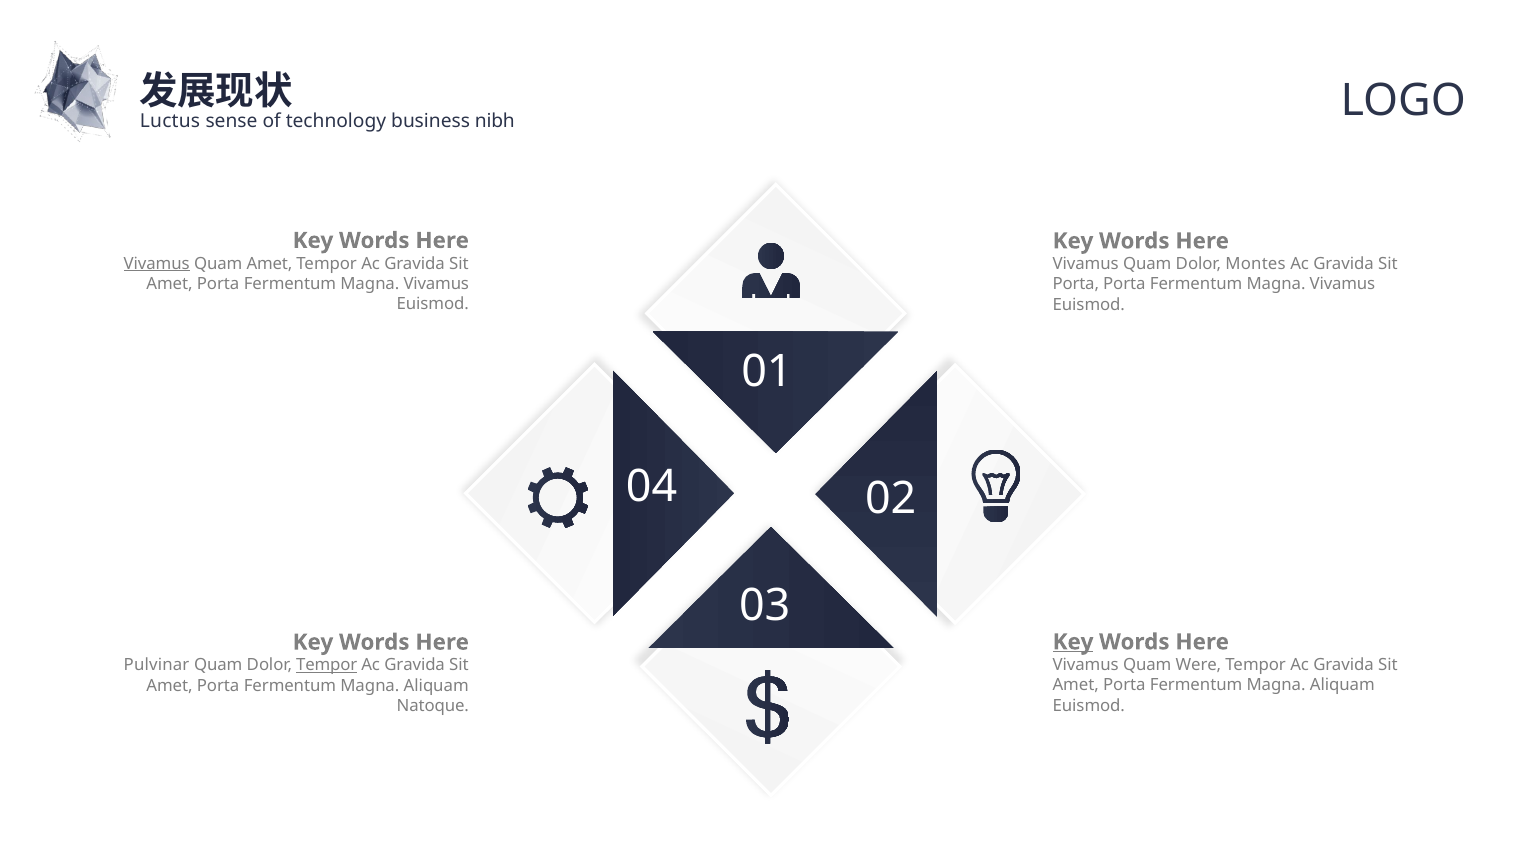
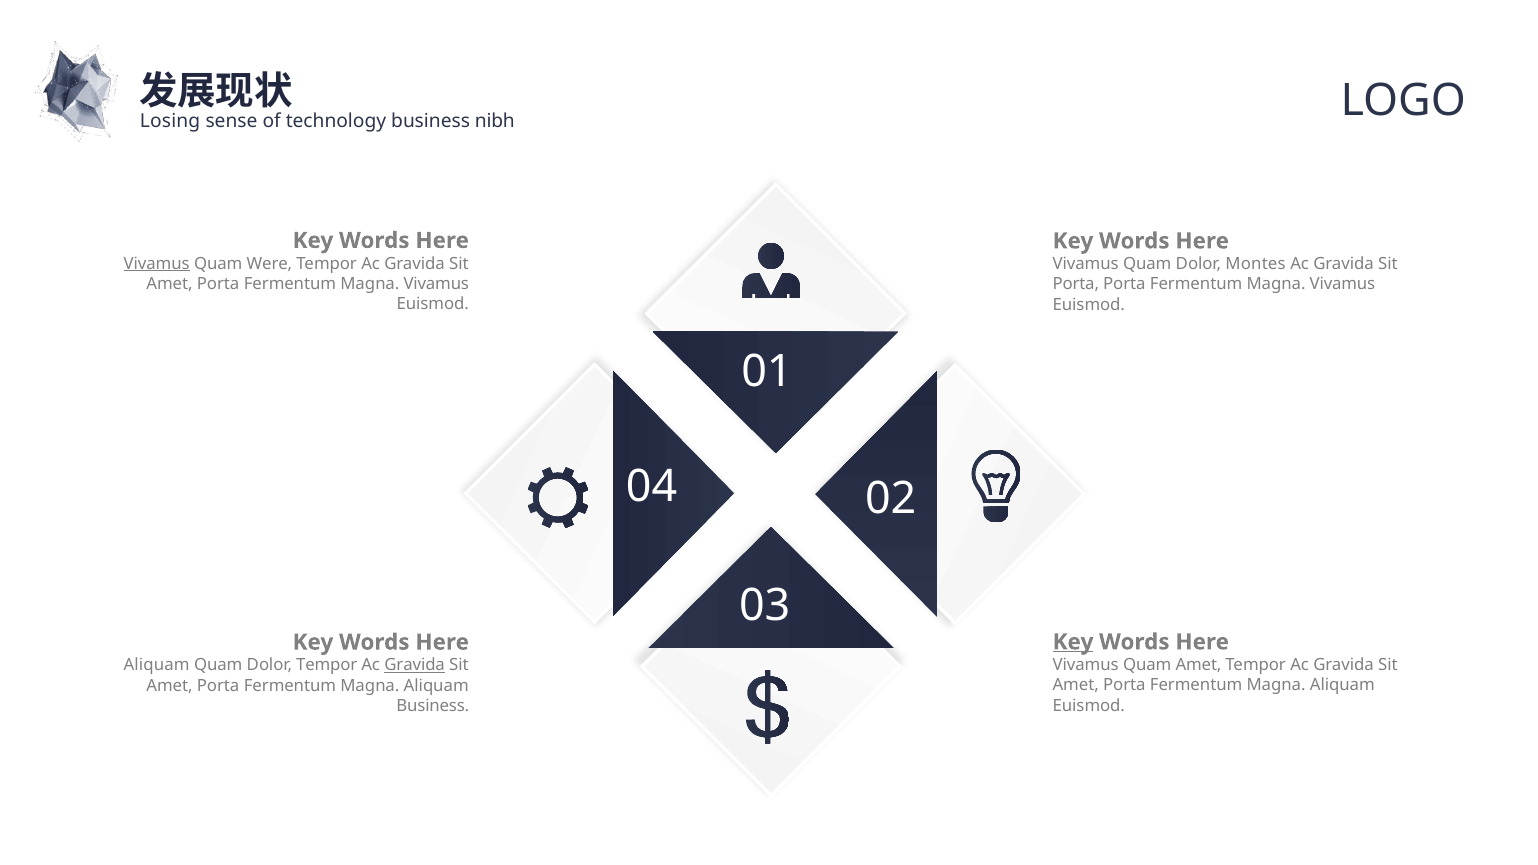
Luctus: Luctus -> Losing
Quam Amet: Amet -> Were
Quam Were: Were -> Amet
Pulvinar at (157, 665): Pulvinar -> Aliquam
Tempor at (327, 665) underline: present -> none
Gravida at (415, 665) underline: none -> present
Natoque at (433, 706): Natoque -> Business
